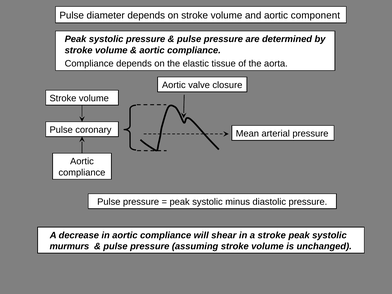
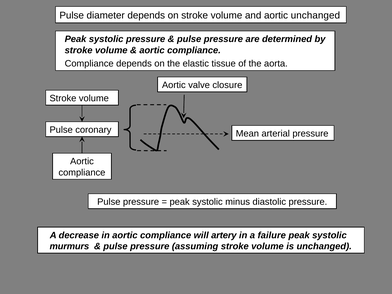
aortic component: component -> unchanged
shear: shear -> artery
a stroke: stroke -> failure
